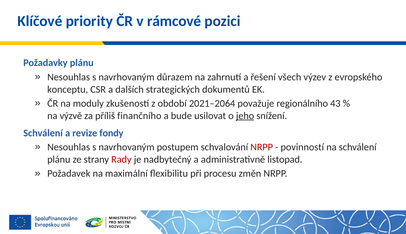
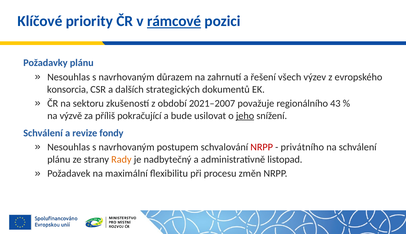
rámcové underline: none -> present
konceptu: konceptu -> konsorcia
moduly: moduly -> sektoru
2021–2064: 2021–2064 -> 2021–2007
finančního: finančního -> pokračující
povinností: povinností -> privátního
Rady colour: red -> orange
